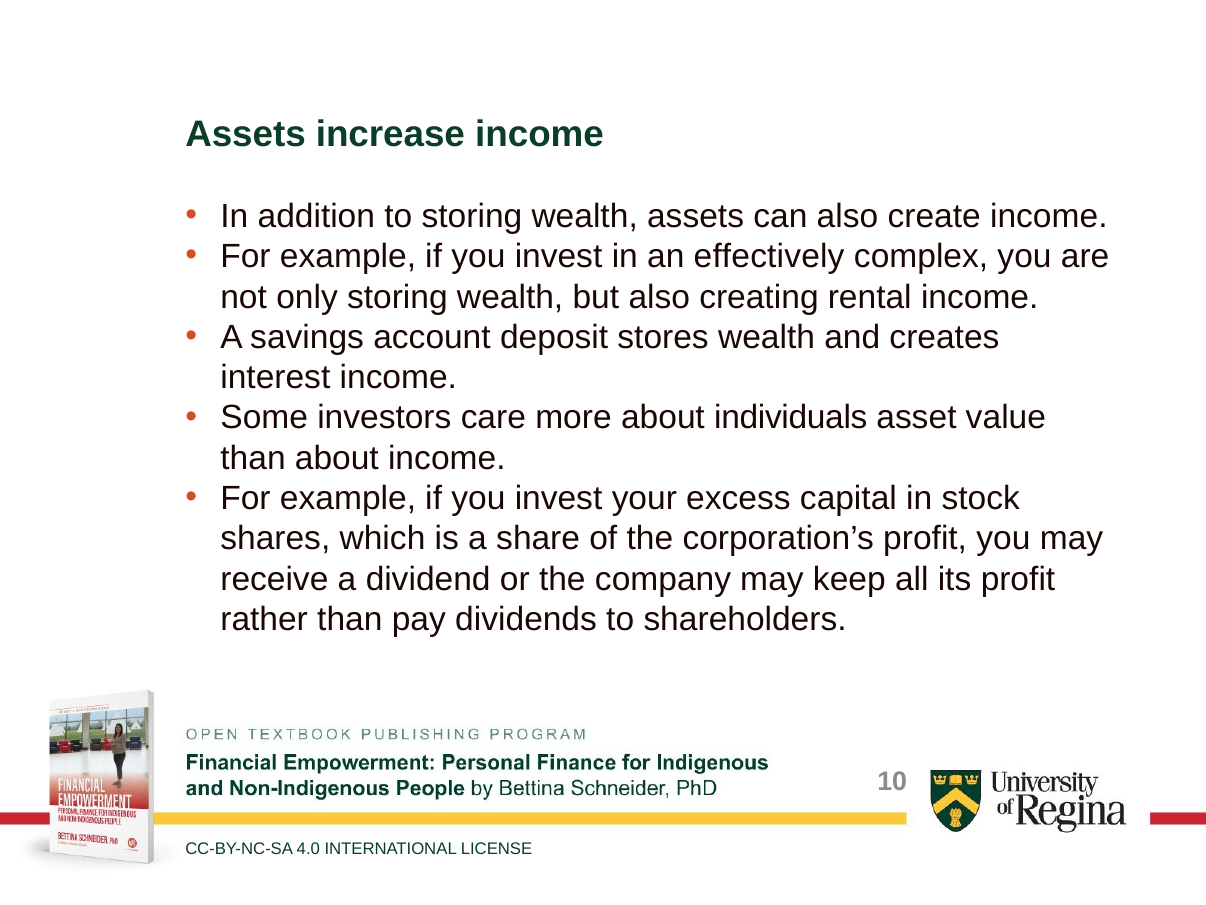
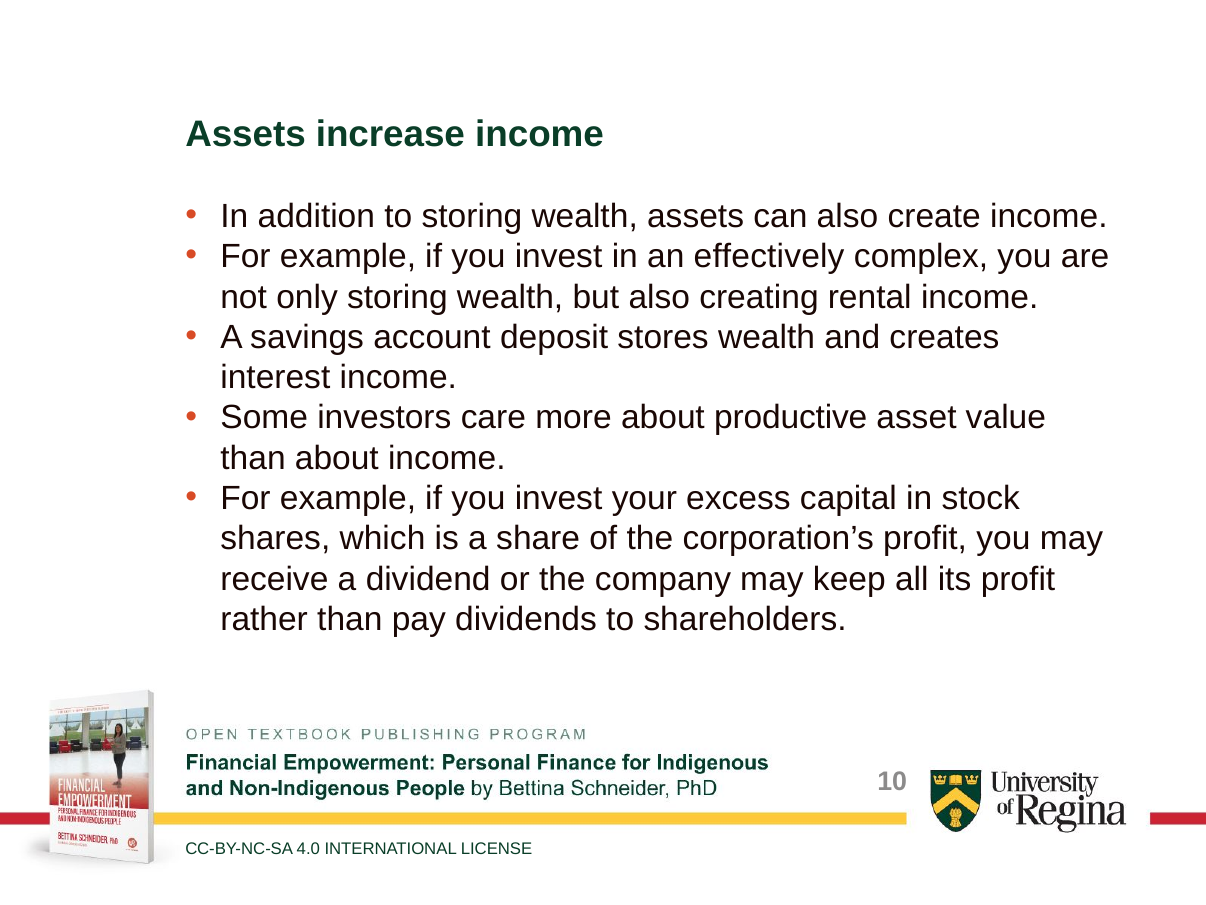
individuals: individuals -> productive
